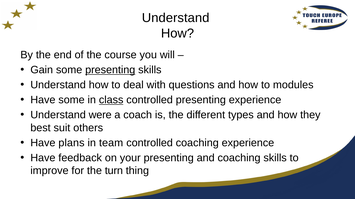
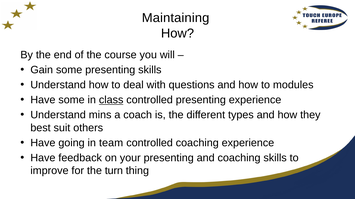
Understand at (176, 18): Understand -> Maintaining
presenting at (110, 70) underline: present -> none
were: were -> mins
plans: plans -> going
